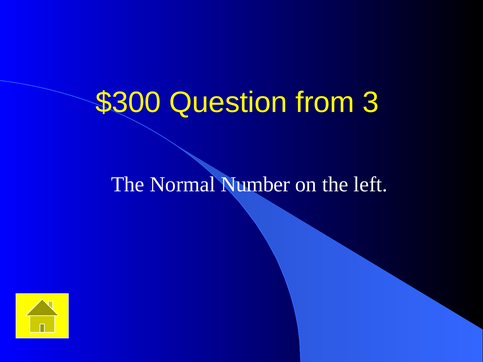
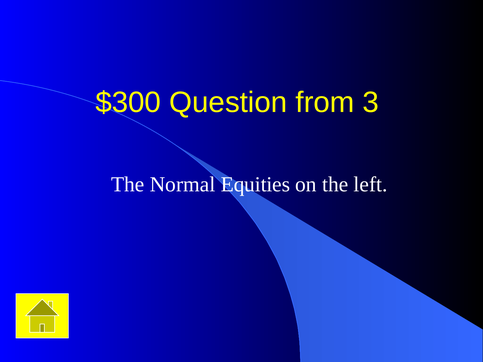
Number: Number -> Equities
